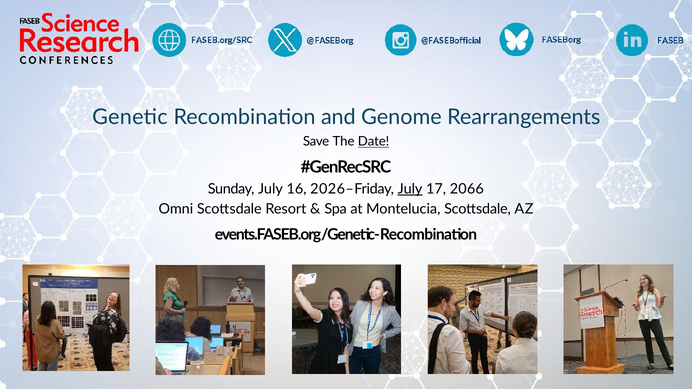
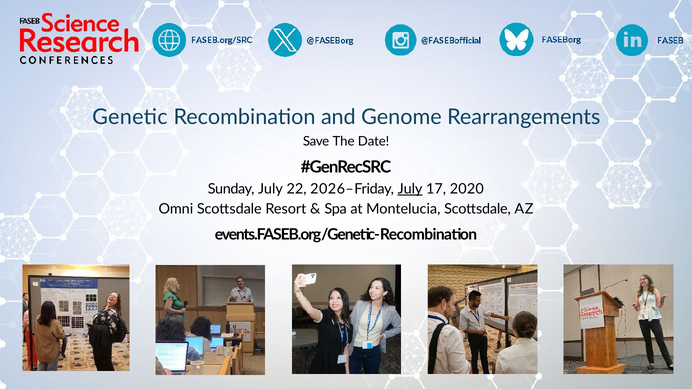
Date underline: present -> none
16: 16 -> 22
2066: 2066 -> 2020
